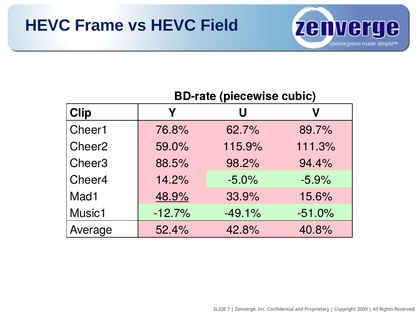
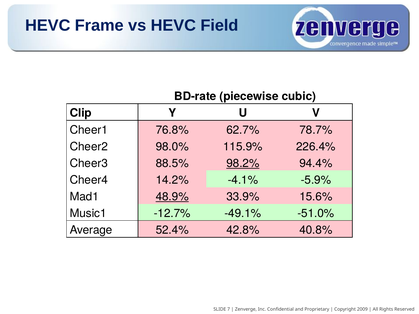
89.7%: 89.7% -> 78.7%
59.0%: 59.0% -> 98.0%
111.3%: 111.3% -> 226.4%
98.2% underline: none -> present
-5.0%: -5.0% -> -4.1%
